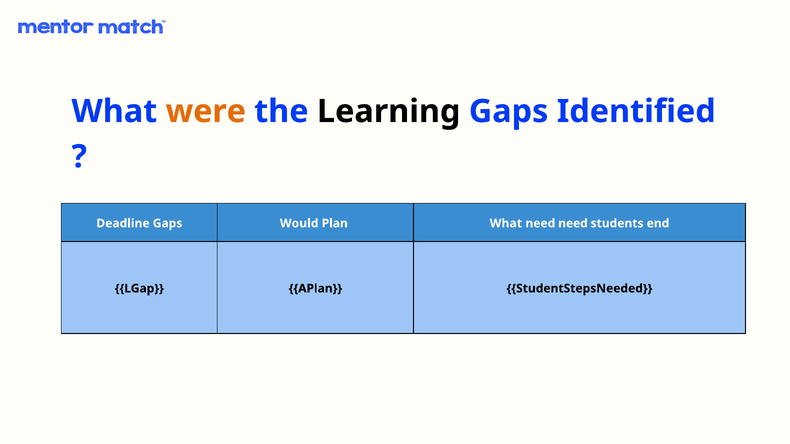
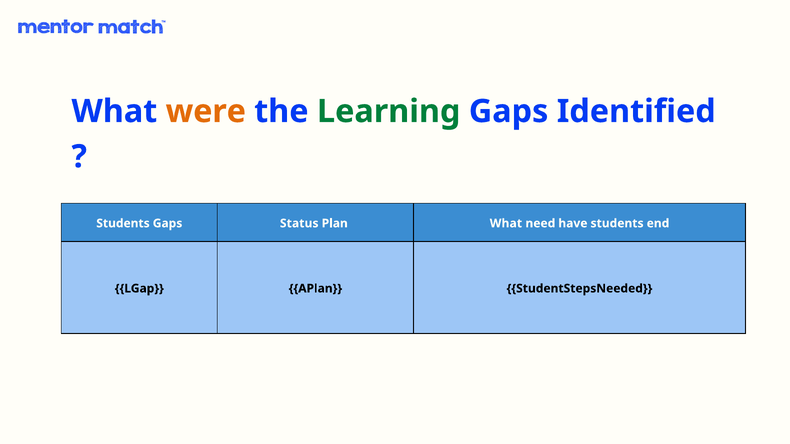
Learning colour: black -> green
Deadline at (123, 224): Deadline -> Students
Would: Would -> Status
need need: need -> have
